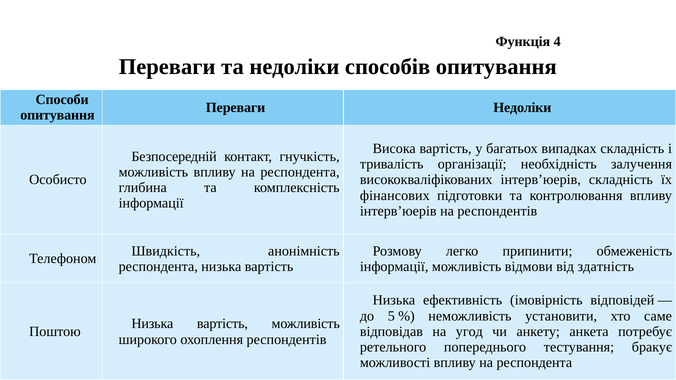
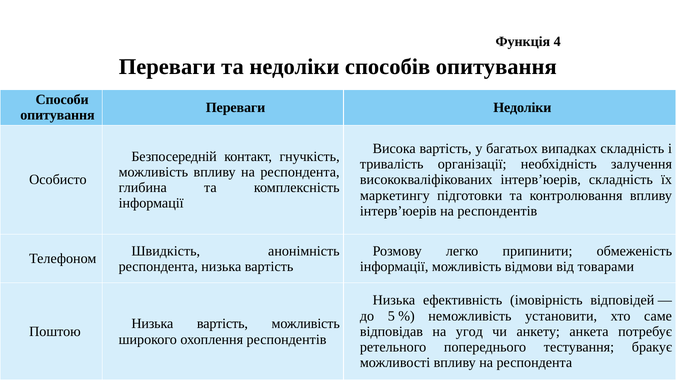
фінансових: фінансових -> маркетингу
здатність: здатність -> товарами
